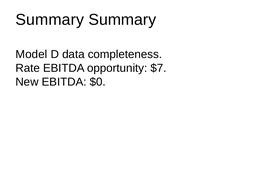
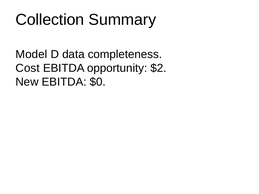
Summary at (50, 20): Summary -> Collection
Rate: Rate -> Cost
$7: $7 -> $2
